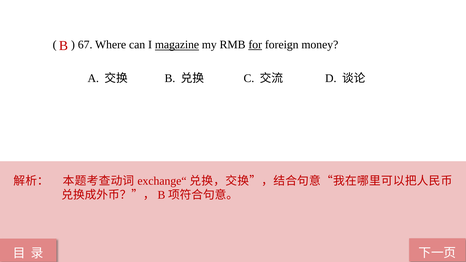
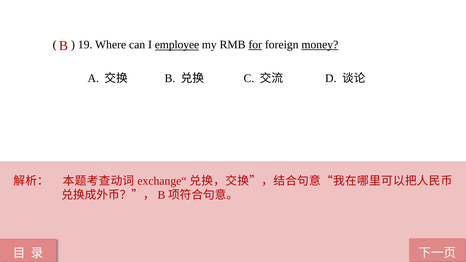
67: 67 -> 19
magazine: magazine -> employee
money underline: none -> present
